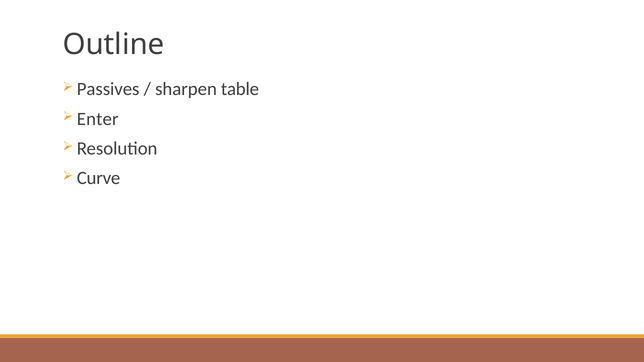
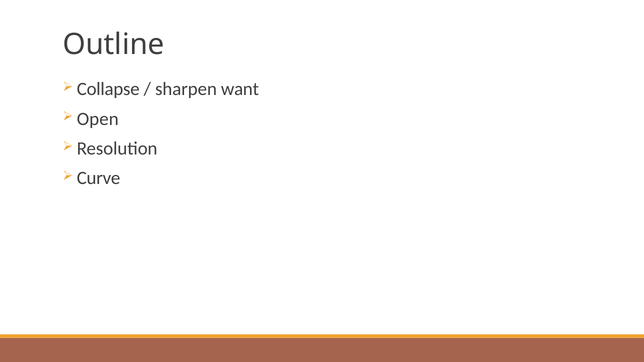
Passives: Passives -> Collapse
table: table -> want
Enter: Enter -> Open
